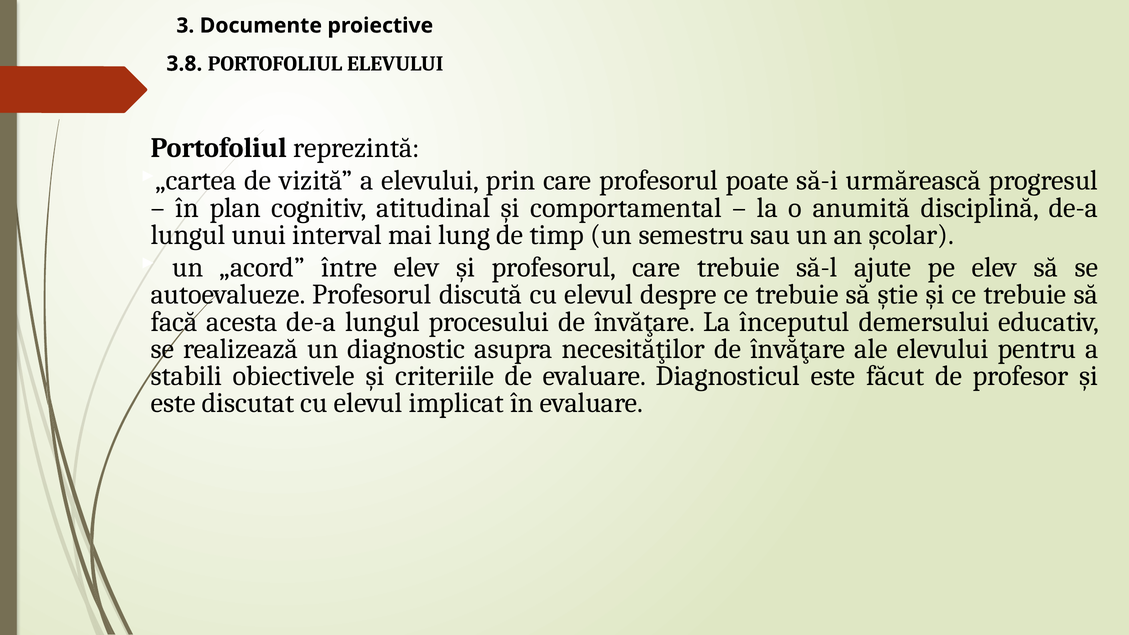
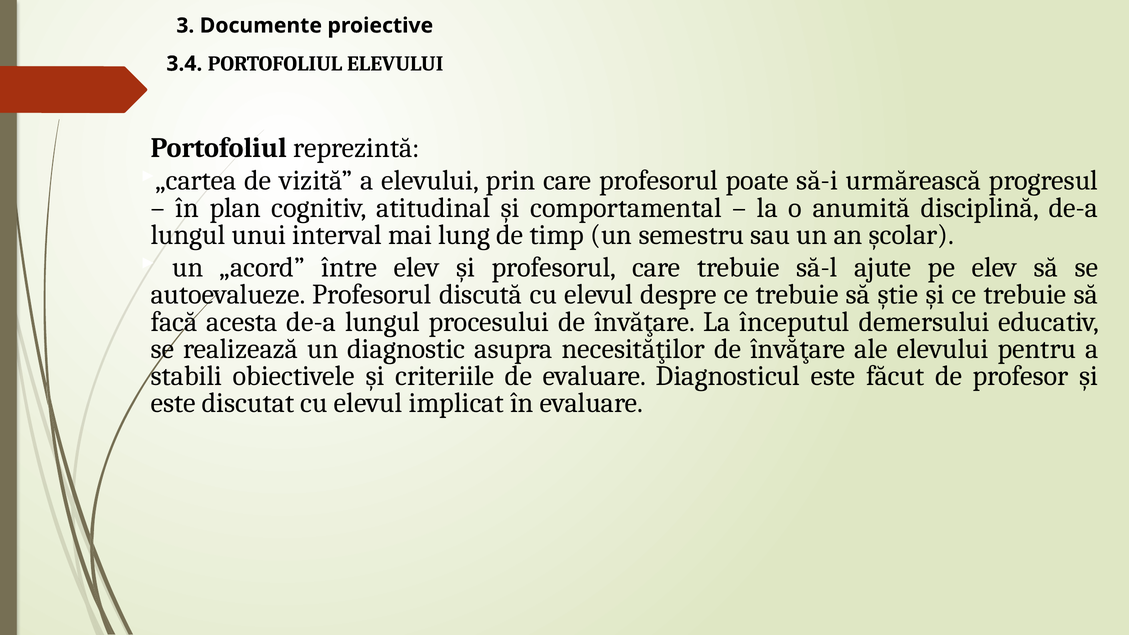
3.8: 3.8 -> 3.4
